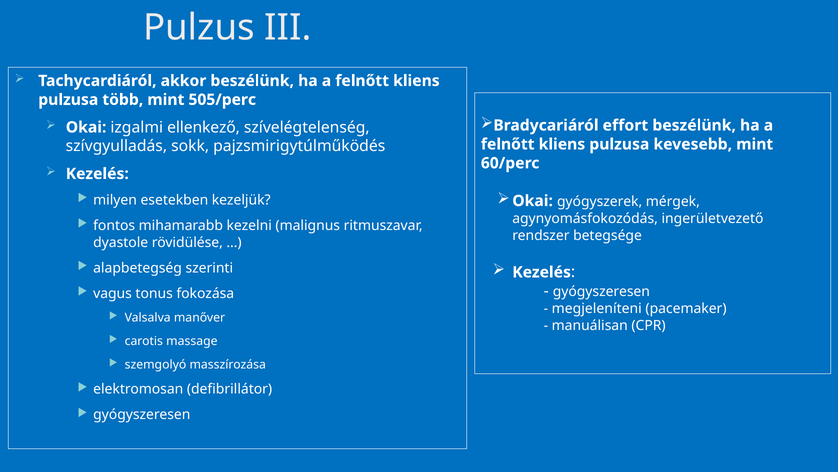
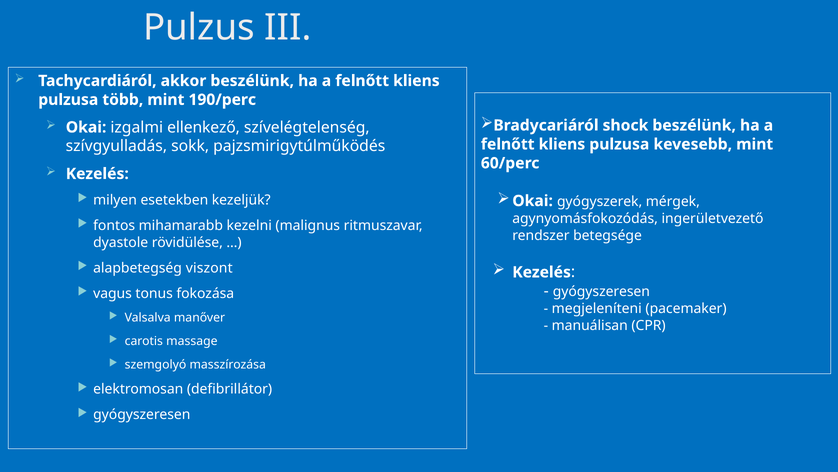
505/perc: 505/perc -> 190/perc
effort: effort -> shock
szerinti: szerinti -> viszont
